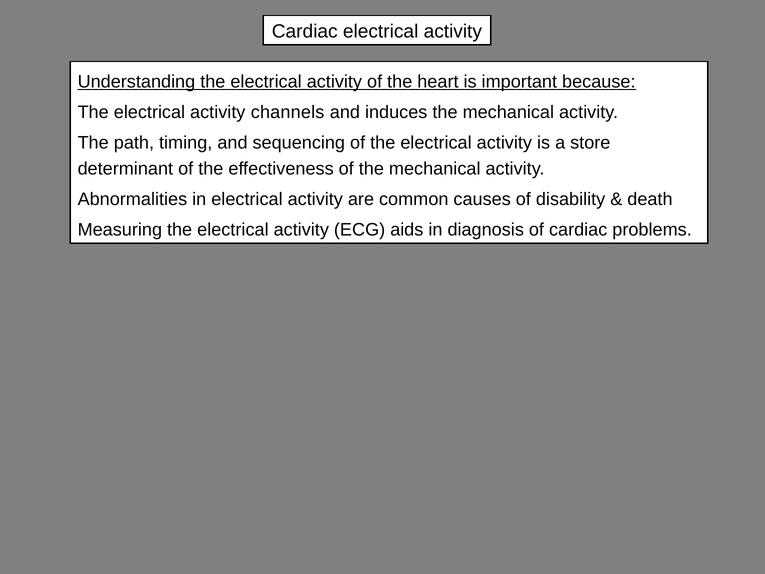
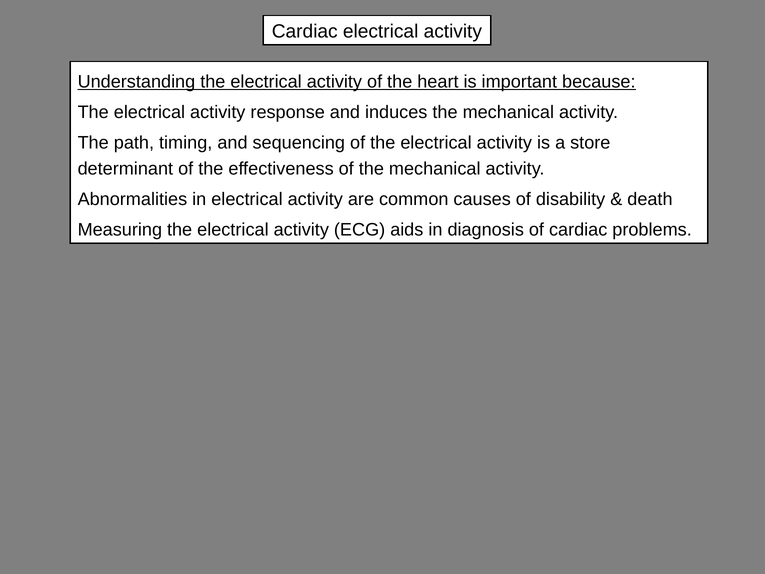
channels: channels -> response
